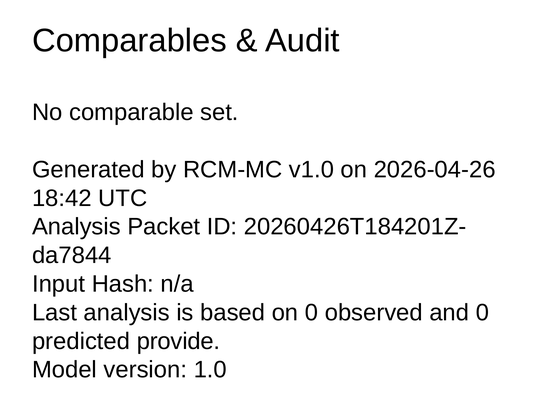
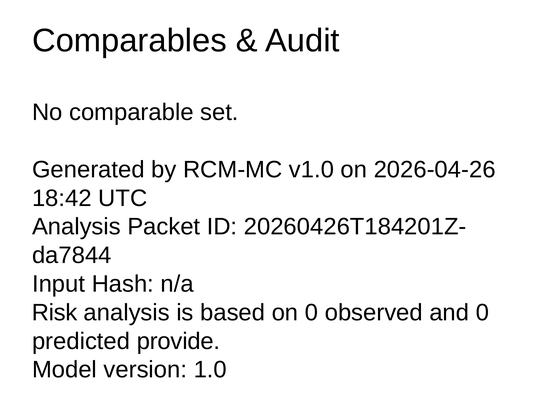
Last: Last -> Risk
